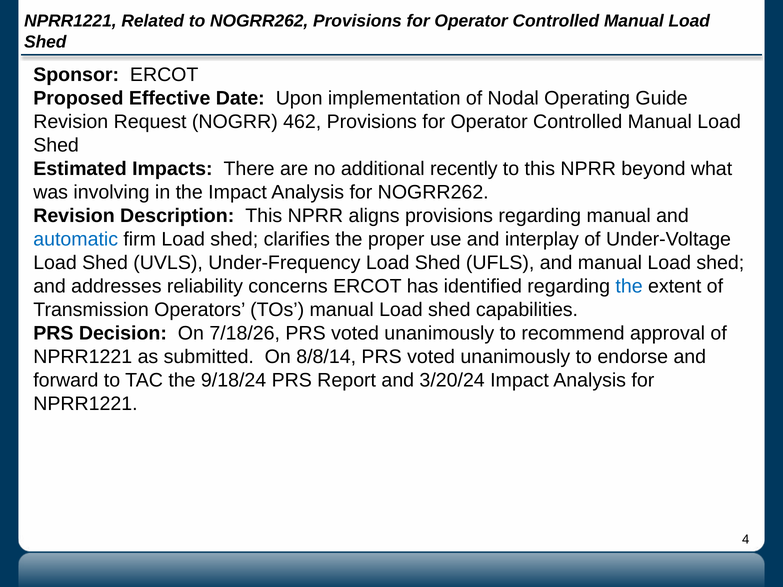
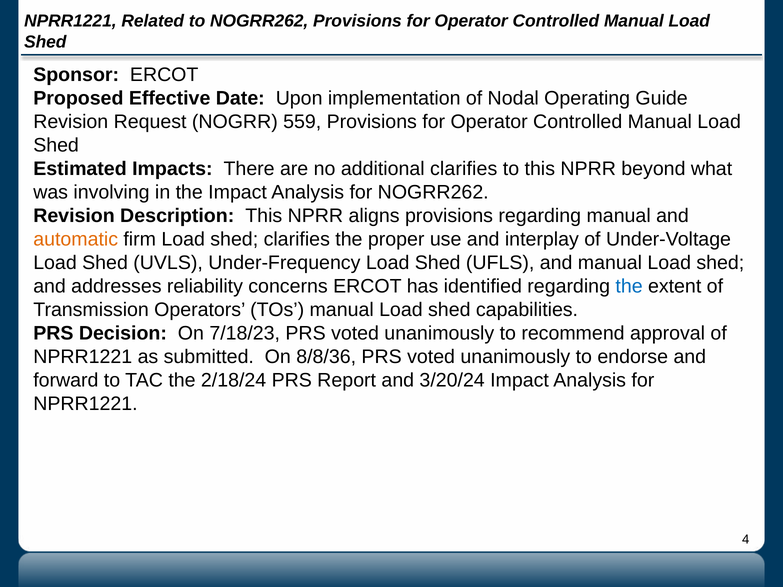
462: 462 -> 559
additional recently: recently -> clarifies
automatic colour: blue -> orange
7/18/26: 7/18/26 -> 7/18/23
8/8/14: 8/8/14 -> 8/8/36
9/18/24: 9/18/24 -> 2/18/24
